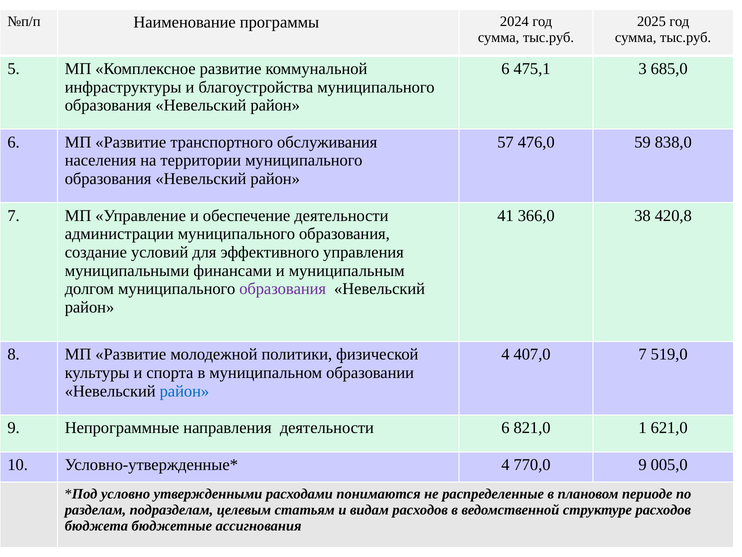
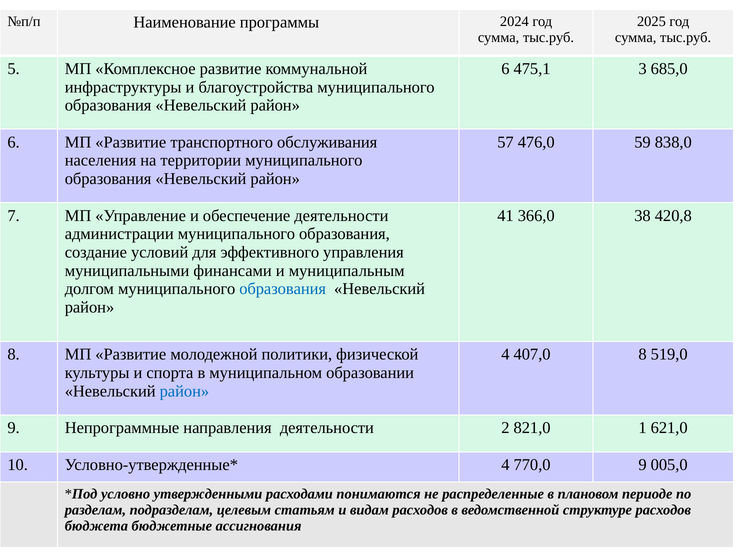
образования at (283, 289) colour: purple -> blue
407,0 7: 7 -> 8
деятельности 6: 6 -> 2
